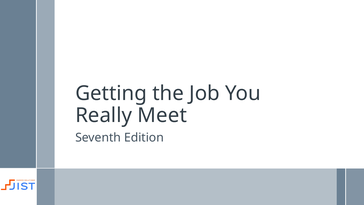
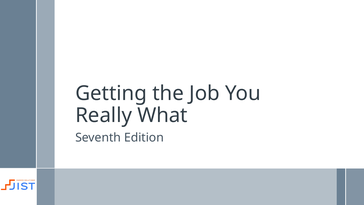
Meet: Meet -> What
